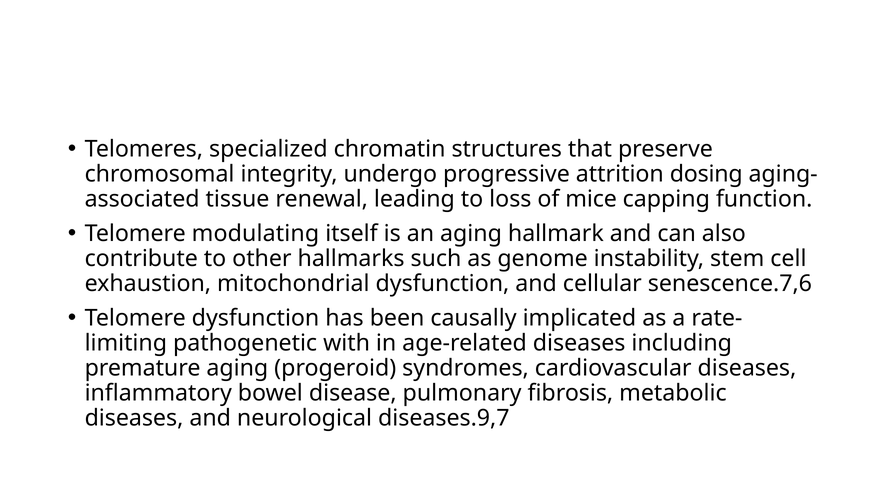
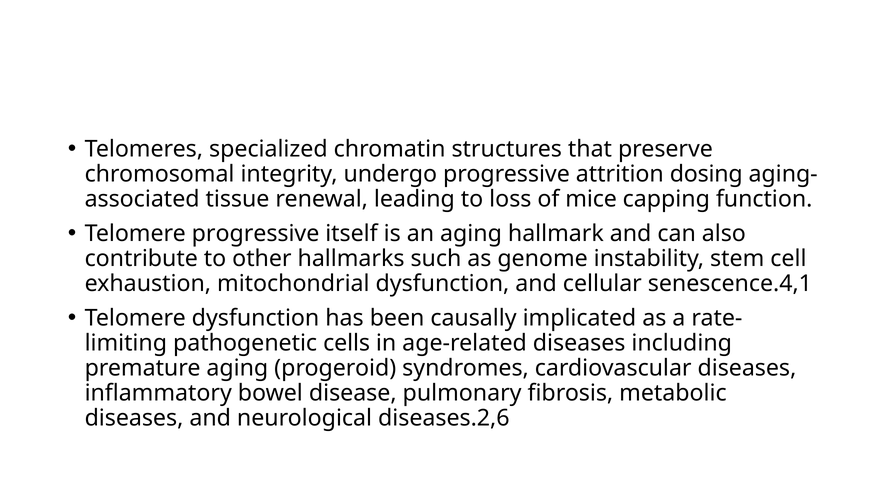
Telomere modulating: modulating -> progressive
senescence.7,6: senescence.7,6 -> senescence.4,1
with: with -> cells
diseases.9,7: diseases.9,7 -> diseases.2,6
